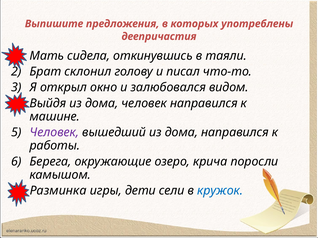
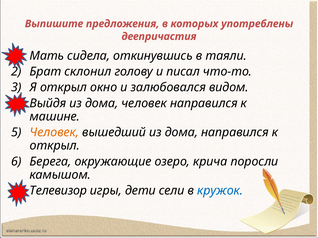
Человек at (54, 133) colour: purple -> orange
работы at (55, 146): работы -> открыл
Разминка: Разминка -> Телевизор
